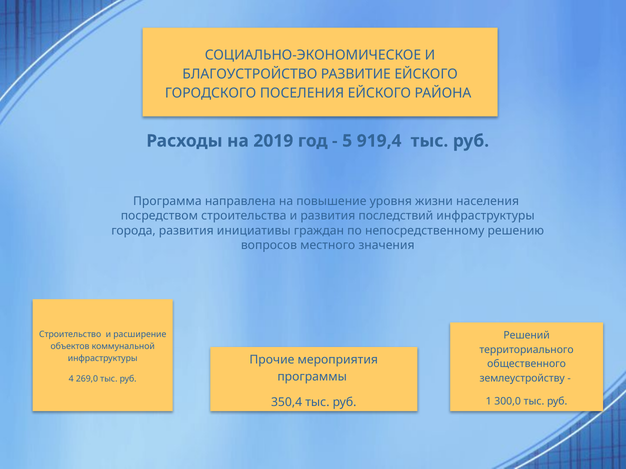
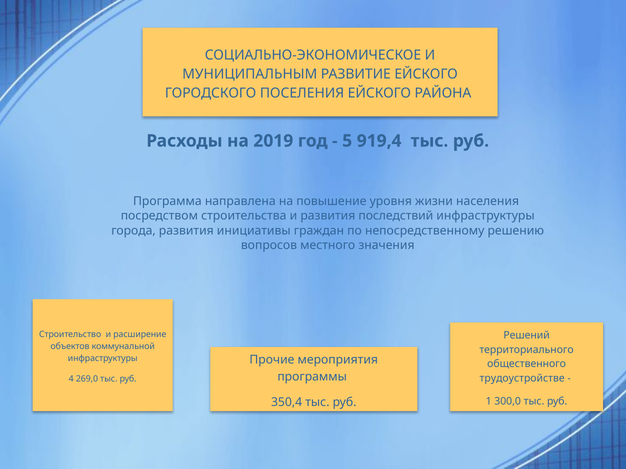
БЛАГОУСТРОЙСТВО: БЛАГОУСТРОЙСТВО -> МУНИЦИПАЛЬНЫМ
землеустройству: землеустройству -> трудоустройстве
